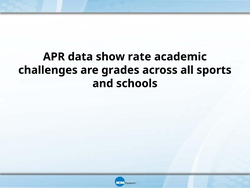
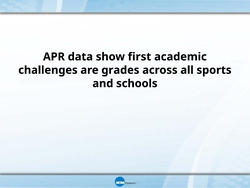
rate: rate -> first
